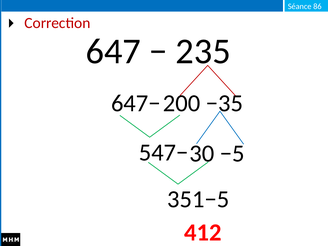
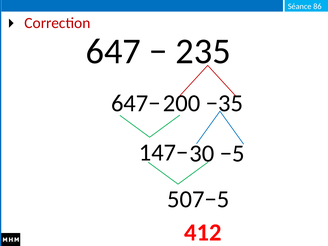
547−: 547− -> 147−
351−5: 351−5 -> 507−5
